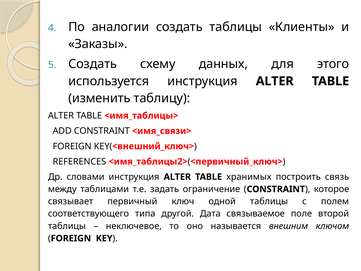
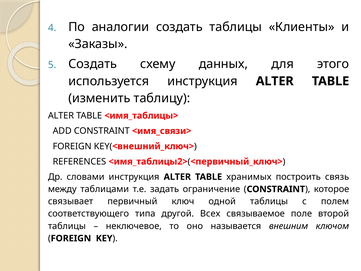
Дата: Дата -> Всех
